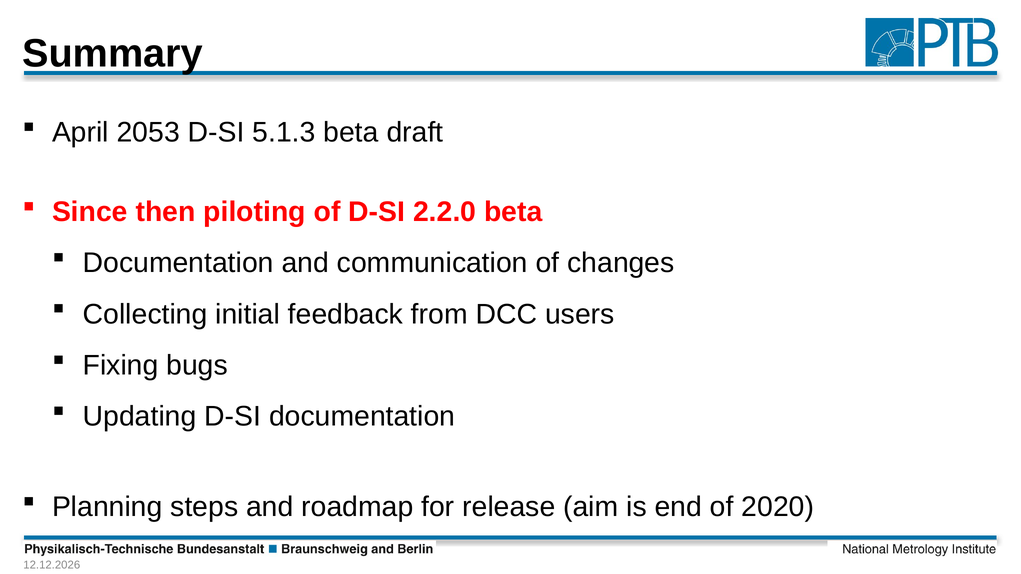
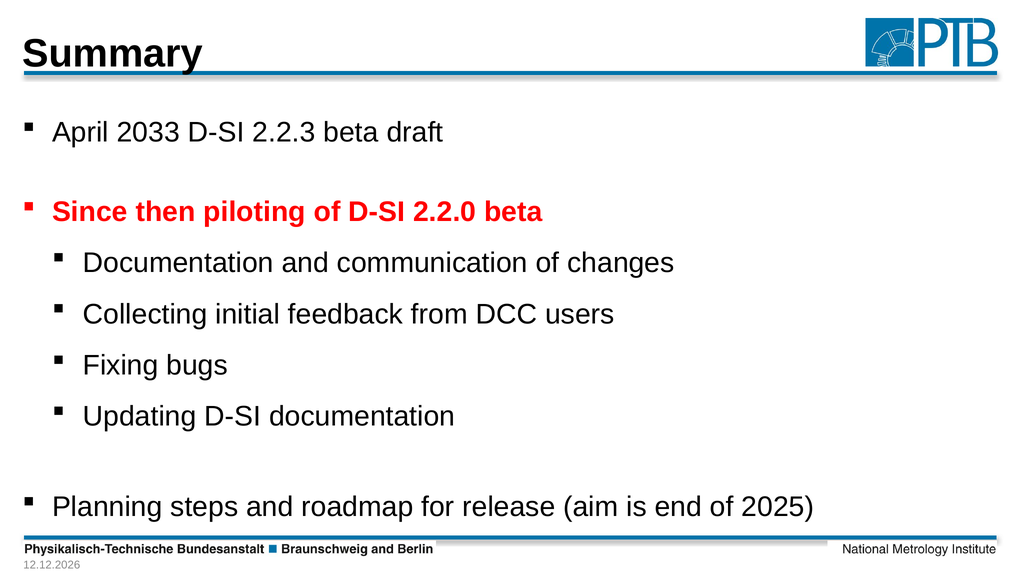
2053: 2053 -> 2033
5.1.3: 5.1.3 -> 2.2.3
2020: 2020 -> 2025
